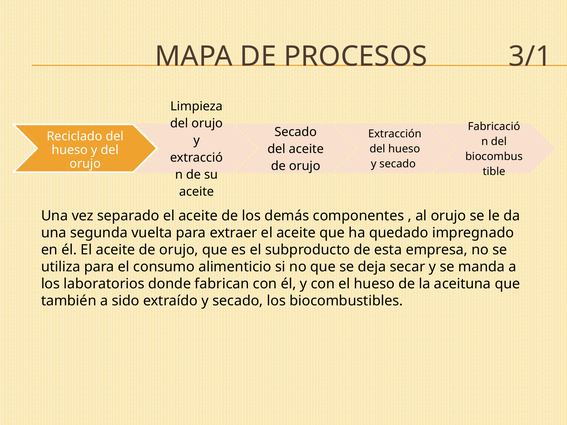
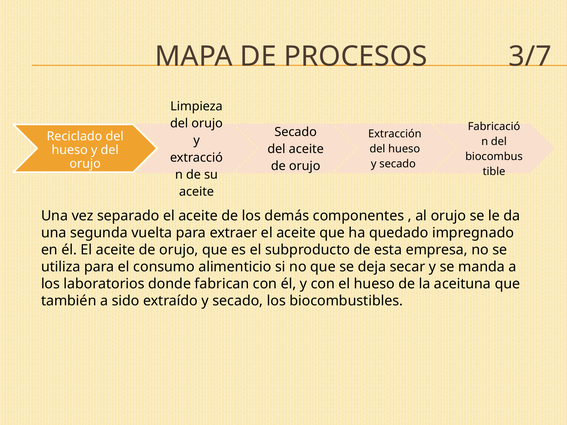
3/1: 3/1 -> 3/7
